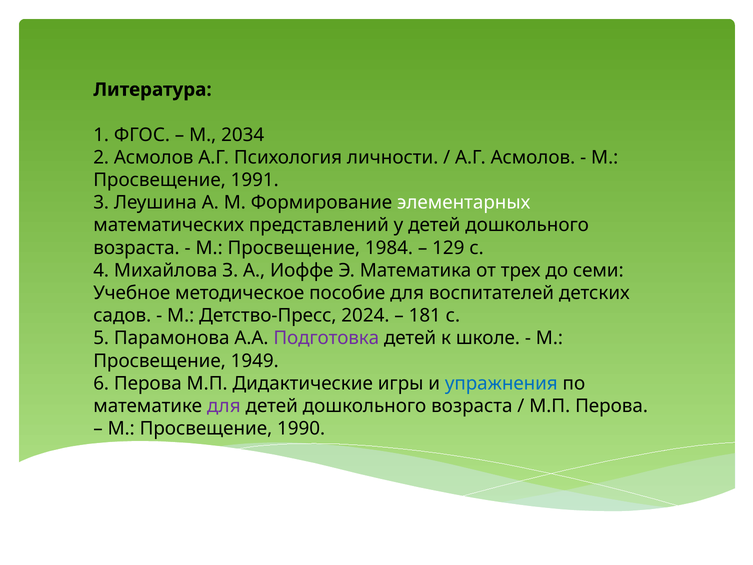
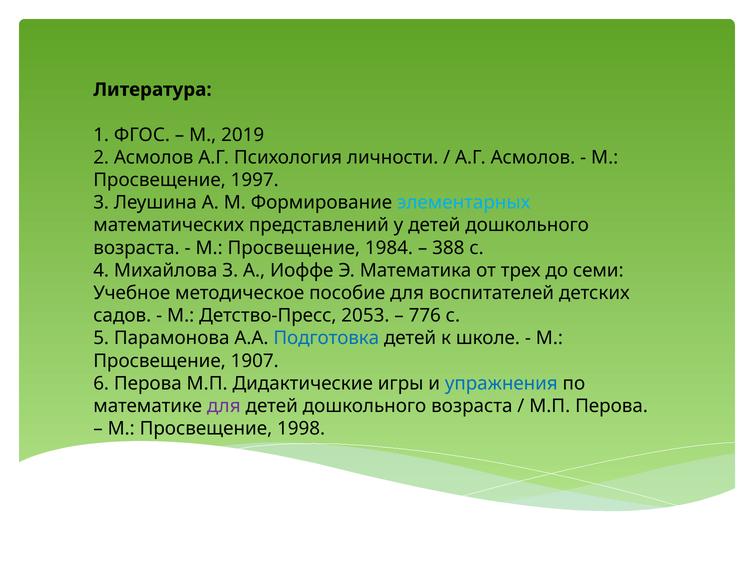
2034: 2034 -> 2019
1991: 1991 -> 1997
элементарных colour: white -> light blue
129: 129 -> 388
2024: 2024 -> 2053
181: 181 -> 776
Подготовка colour: purple -> blue
1949: 1949 -> 1907
1990: 1990 -> 1998
